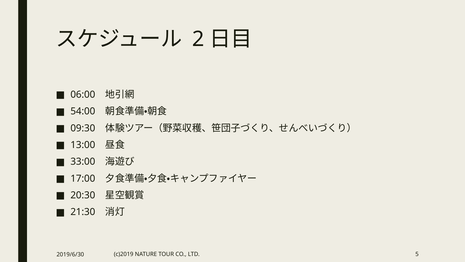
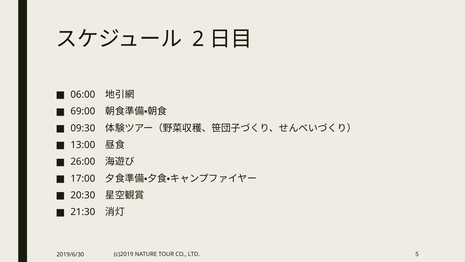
54:00: 54:00 -> 69:00
33:00: 33:00 -> 26:00
